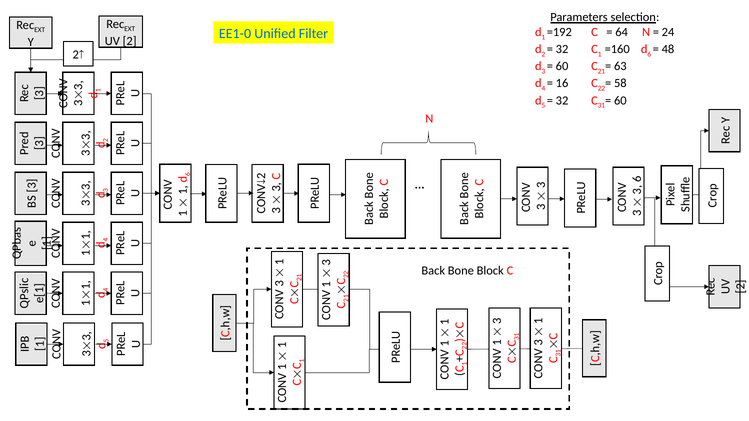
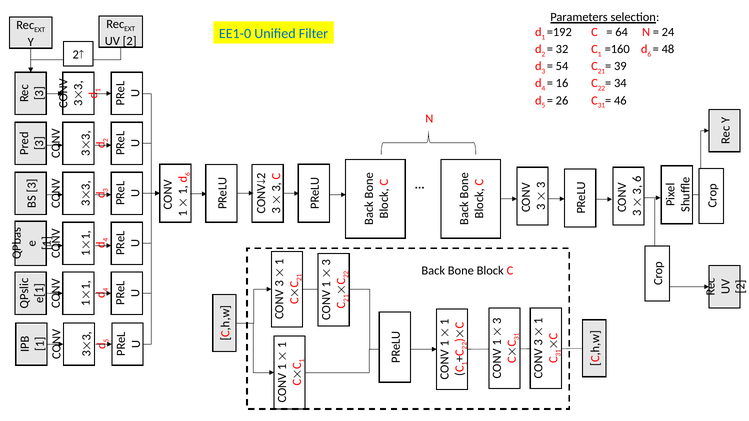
60 at (562, 66): 60 -> 54
63: 63 -> 39
58: 58 -> 34
32 at (562, 100): 32 -> 26
60 at (620, 100): 60 -> 46
